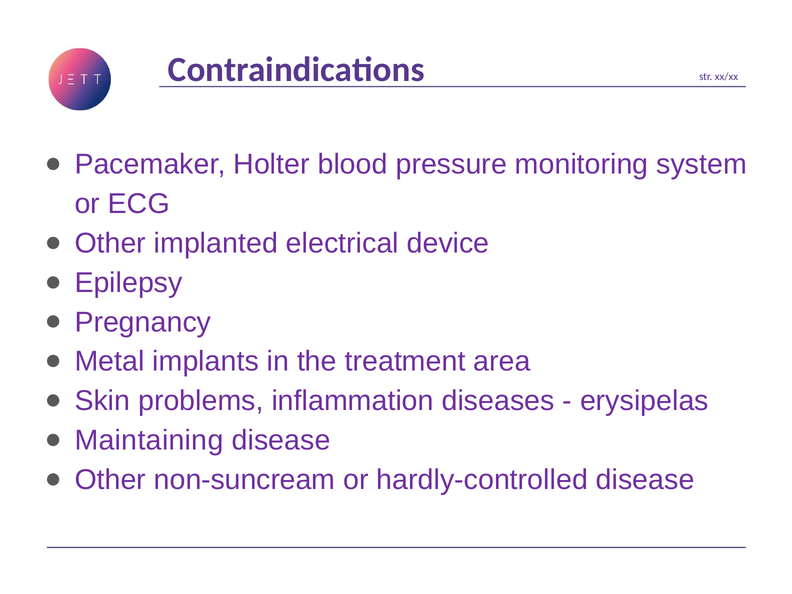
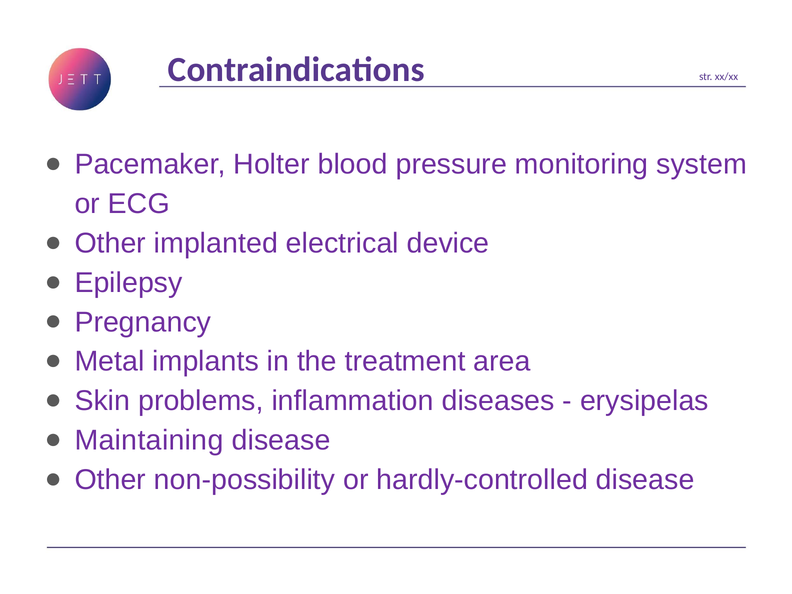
non-suncream: non-suncream -> non-possibility
